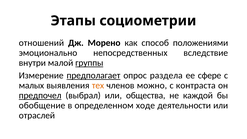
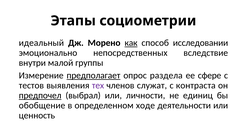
отношений: отношений -> идеальный
как underline: none -> present
положениями: положениями -> исследовании
группы underline: present -> none
малых: малых -> тестов
тех colour: orange -> purple
можно: можно -> служат
общества: общества -> личности
каждой: каждой -> единиц
отраслей: отраслей -> ценность
